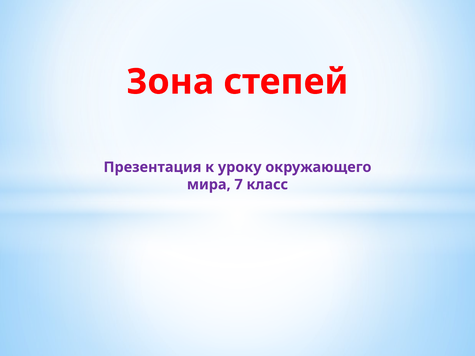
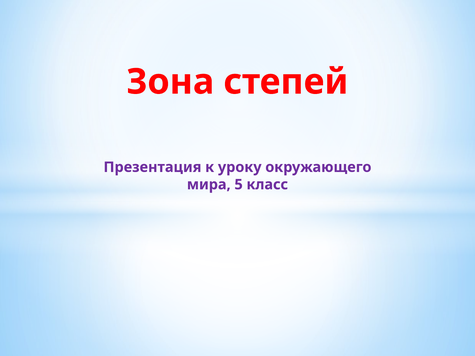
7: 7 -> 5
